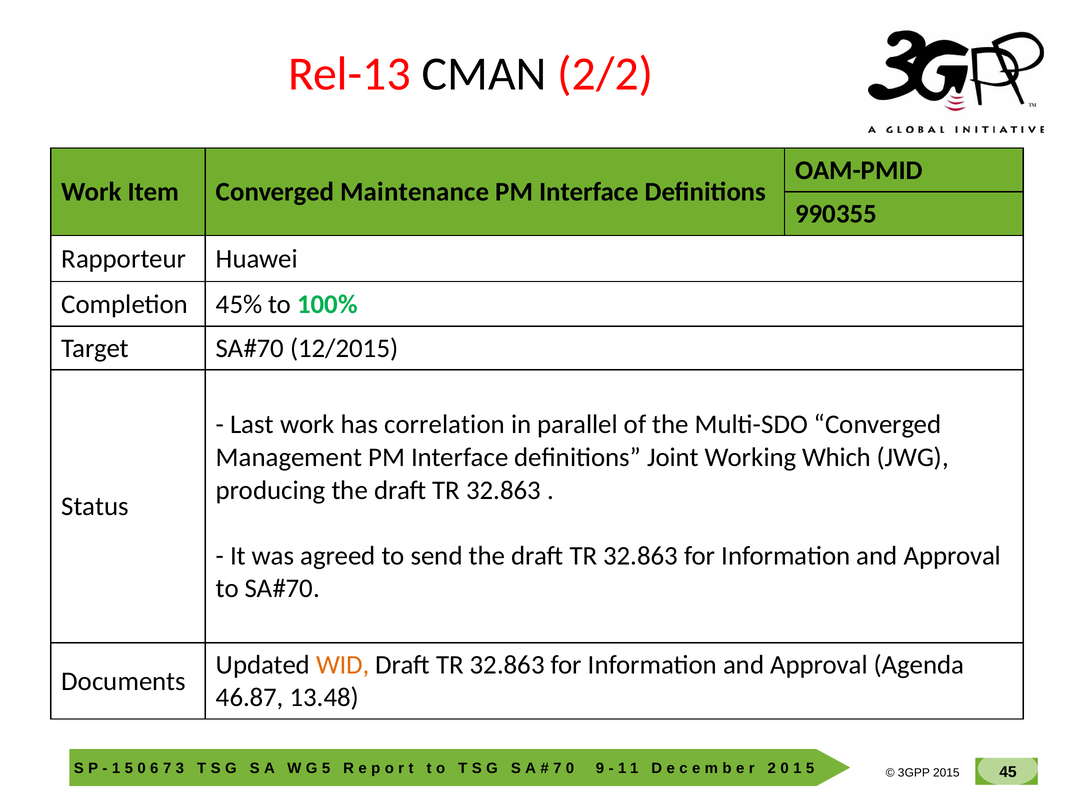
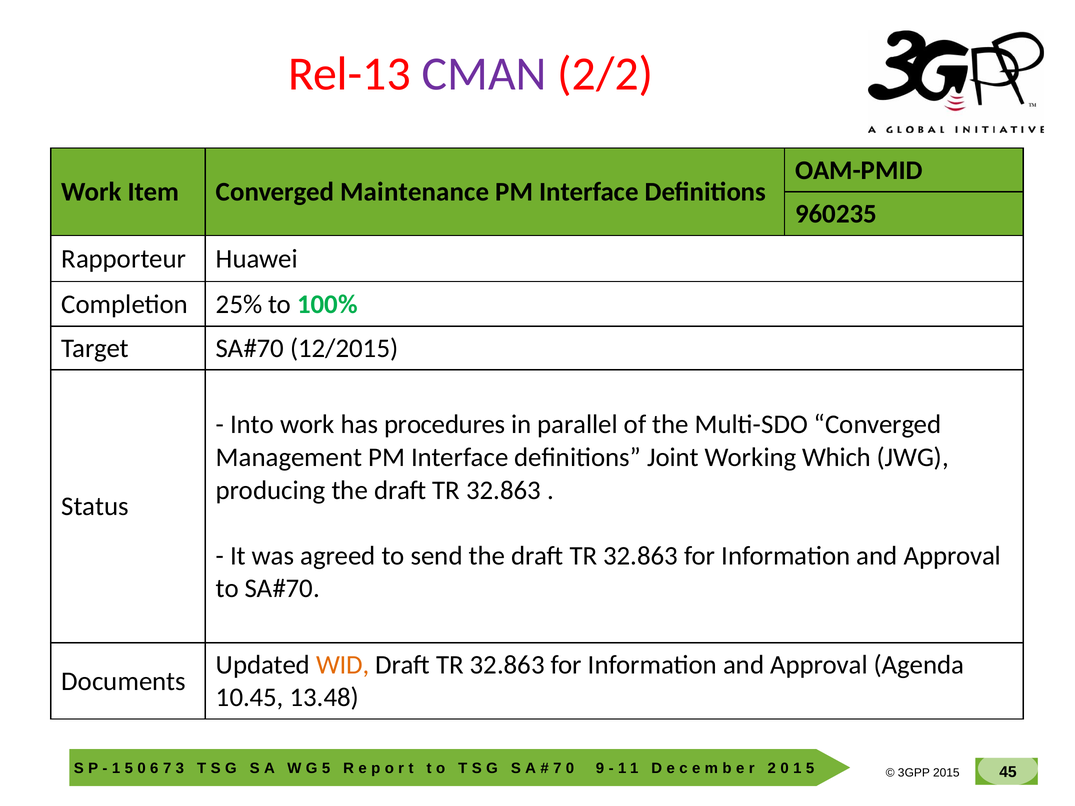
CMAN colour: black -> purple
990355: 990355 -> 960235
45%: 45% -> 25%
Last: Last -> Into
correlation: correlation -> procedures
46.87: 46.87 -> 10.45
